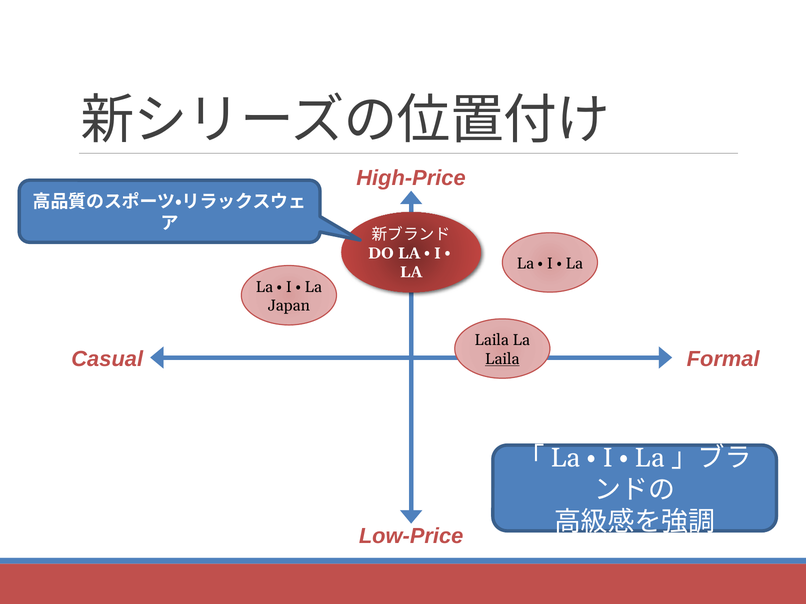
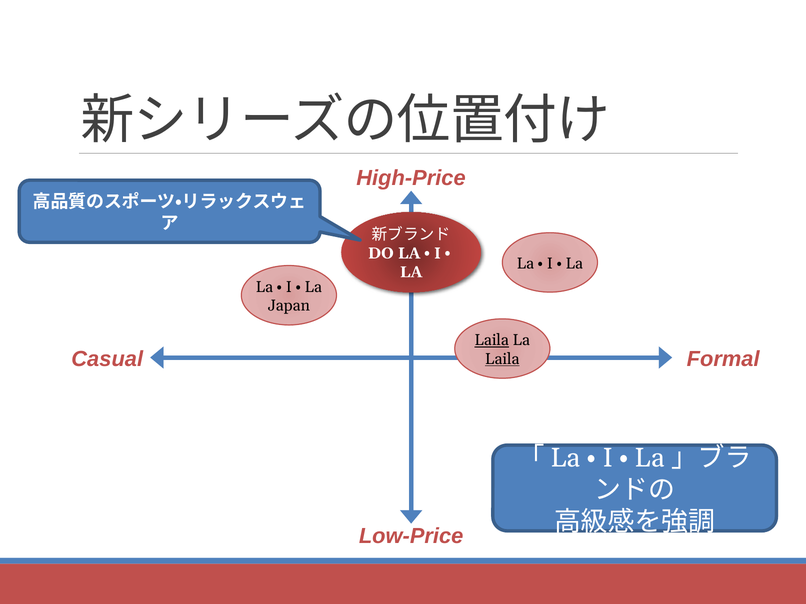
Laila at (492, 341) underline: none -> present
